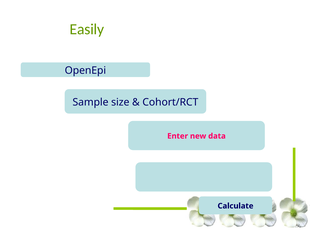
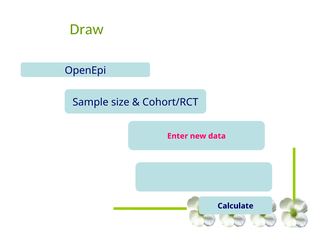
Easily: Easily -> Draw
